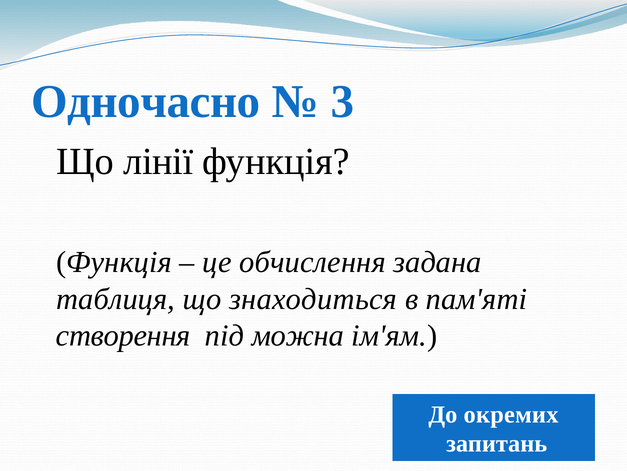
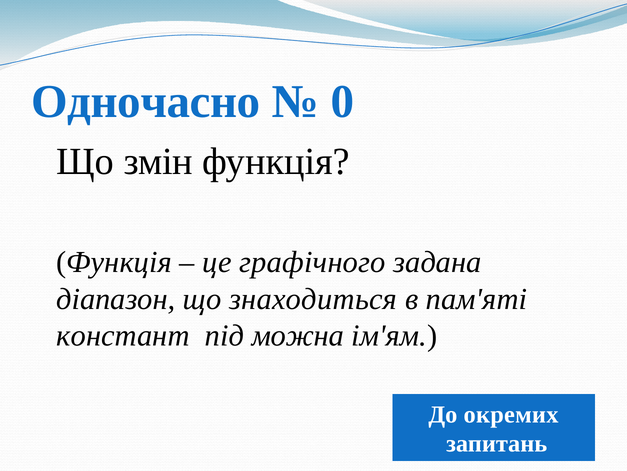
3: 3 -> 0
лінії: лінії -> змін
обчислення: обчислення -> графічного
таблиця: таблиця -> діапазон
створення: створення -> констант
